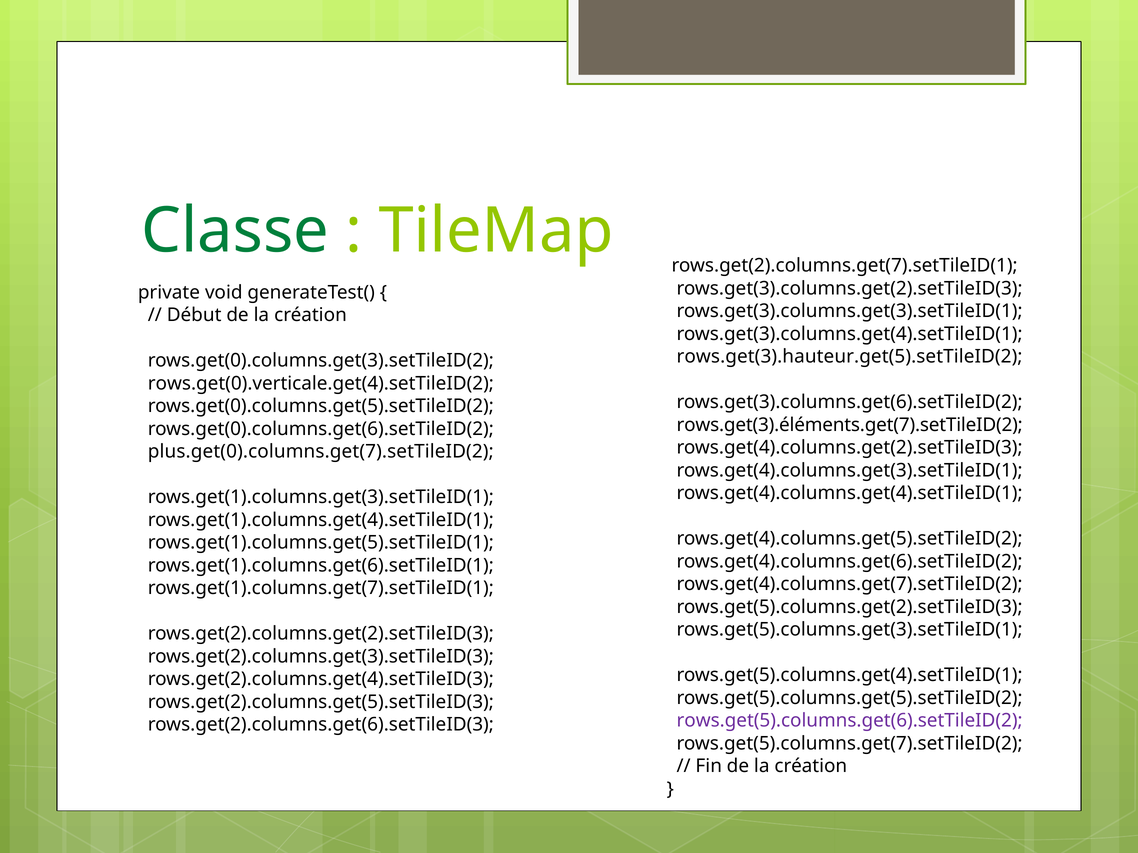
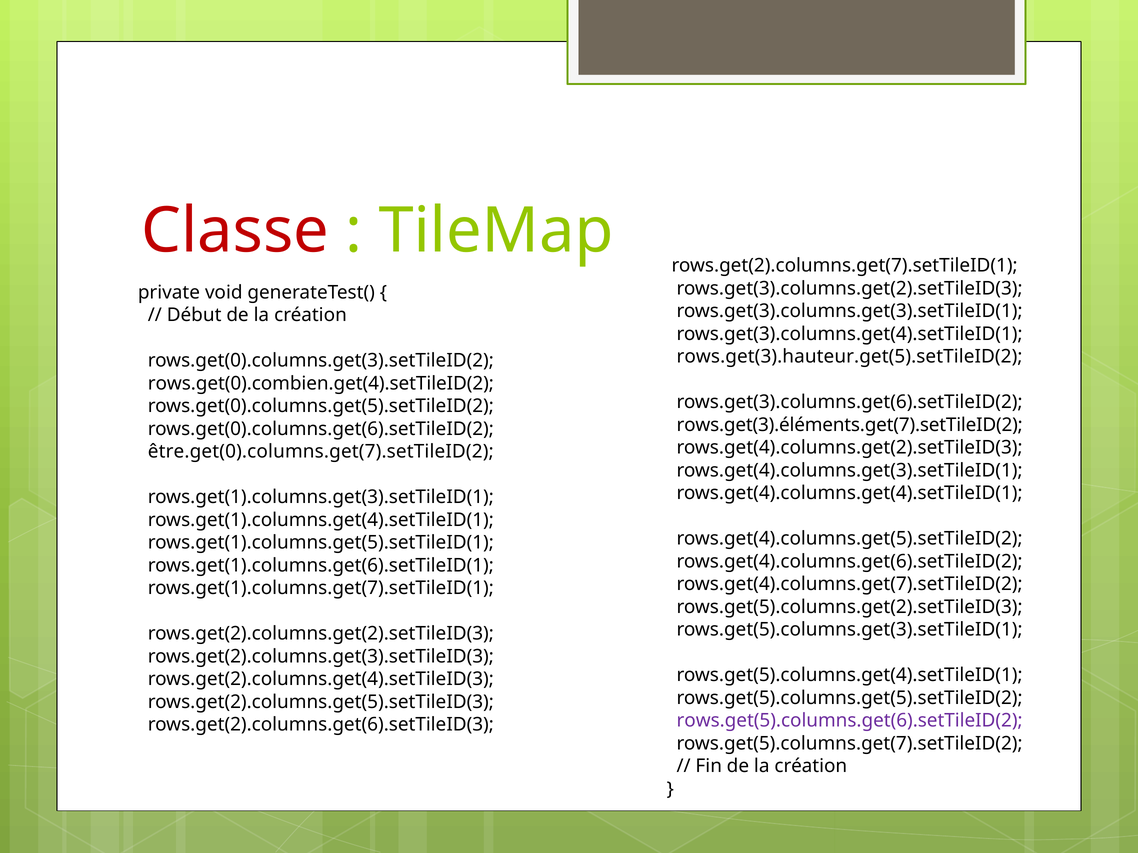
Classe colour: green -> red
rows.get(0).verticale.get(4).setTileID(2: rows.get(0).verticale.get(4).setTileID(2 -> rows.get(0).combien.get(4).setTileID(2
plus.get(0).columns.get(7).setTileID(2: plus.get(0).columns.get(7).setTileID(2 -> être.get(0).columns.get(7).setTileID(2
